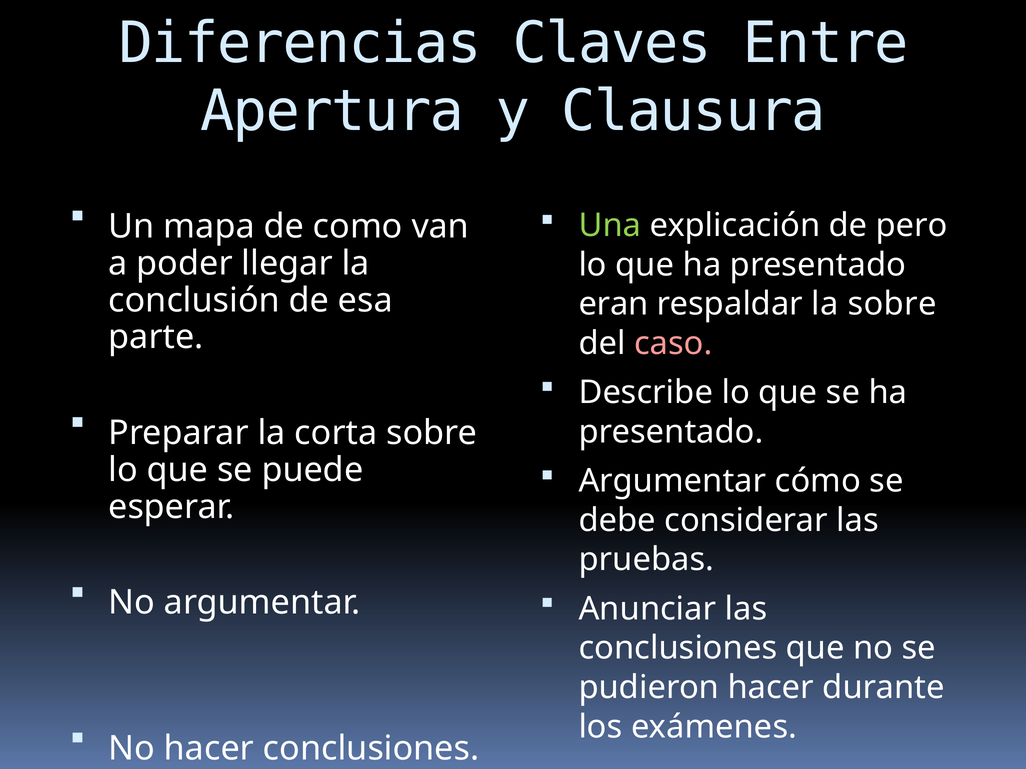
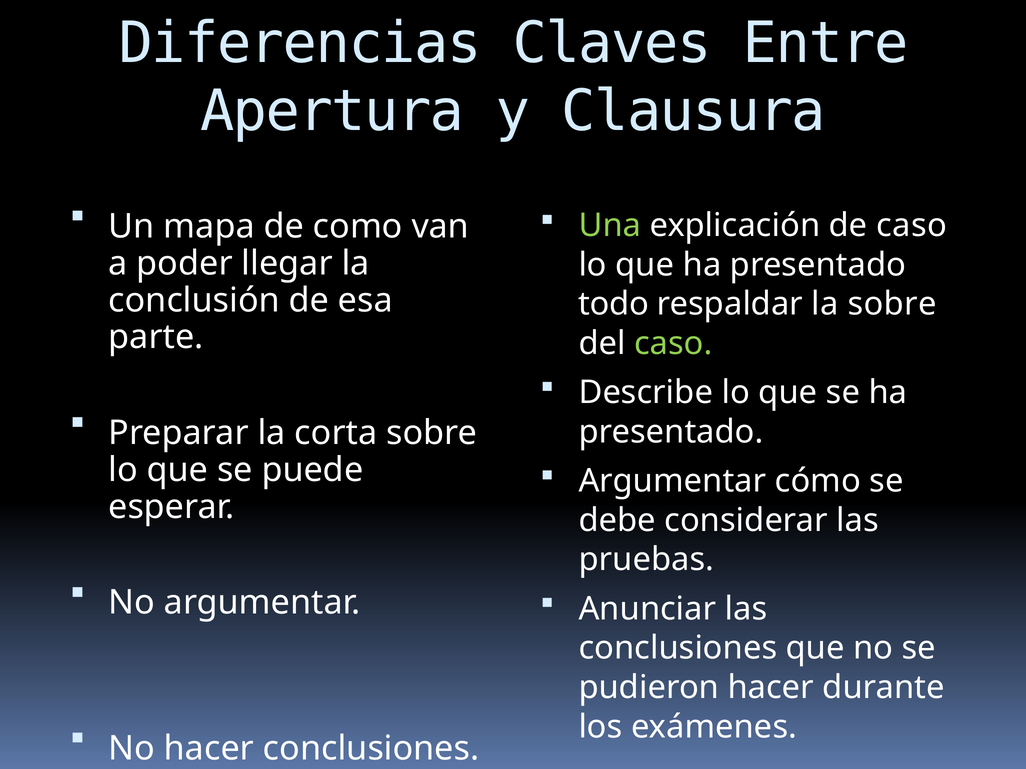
de pero: pero -> caso
eran: eran -> todo
caso at (673, 344) colour: pink -> light green
